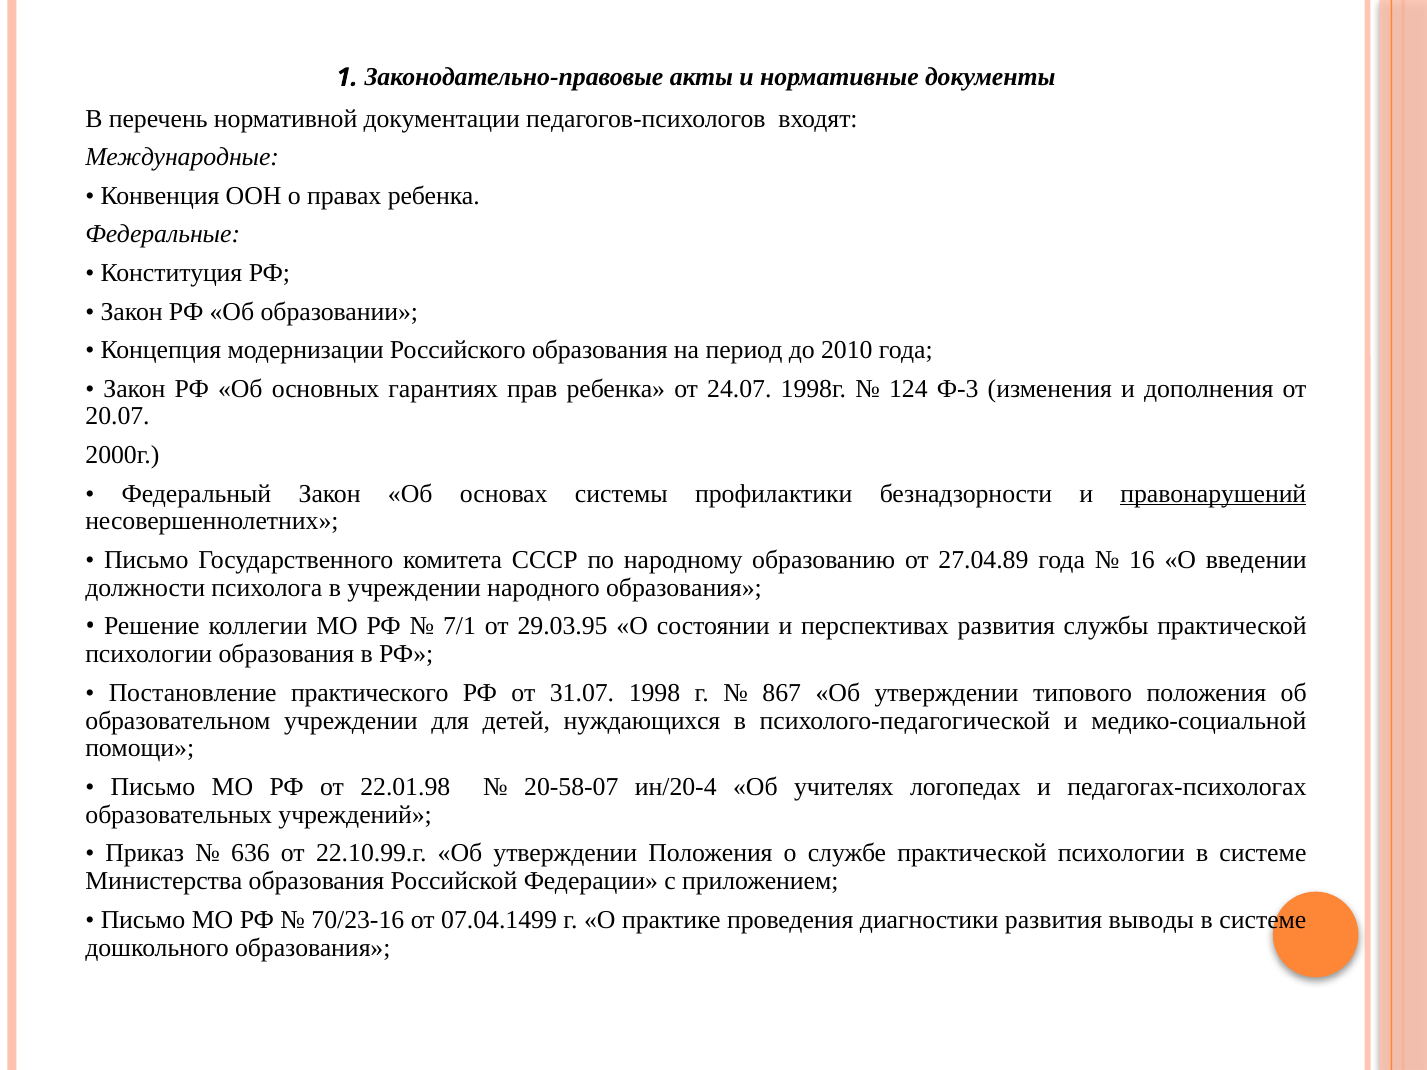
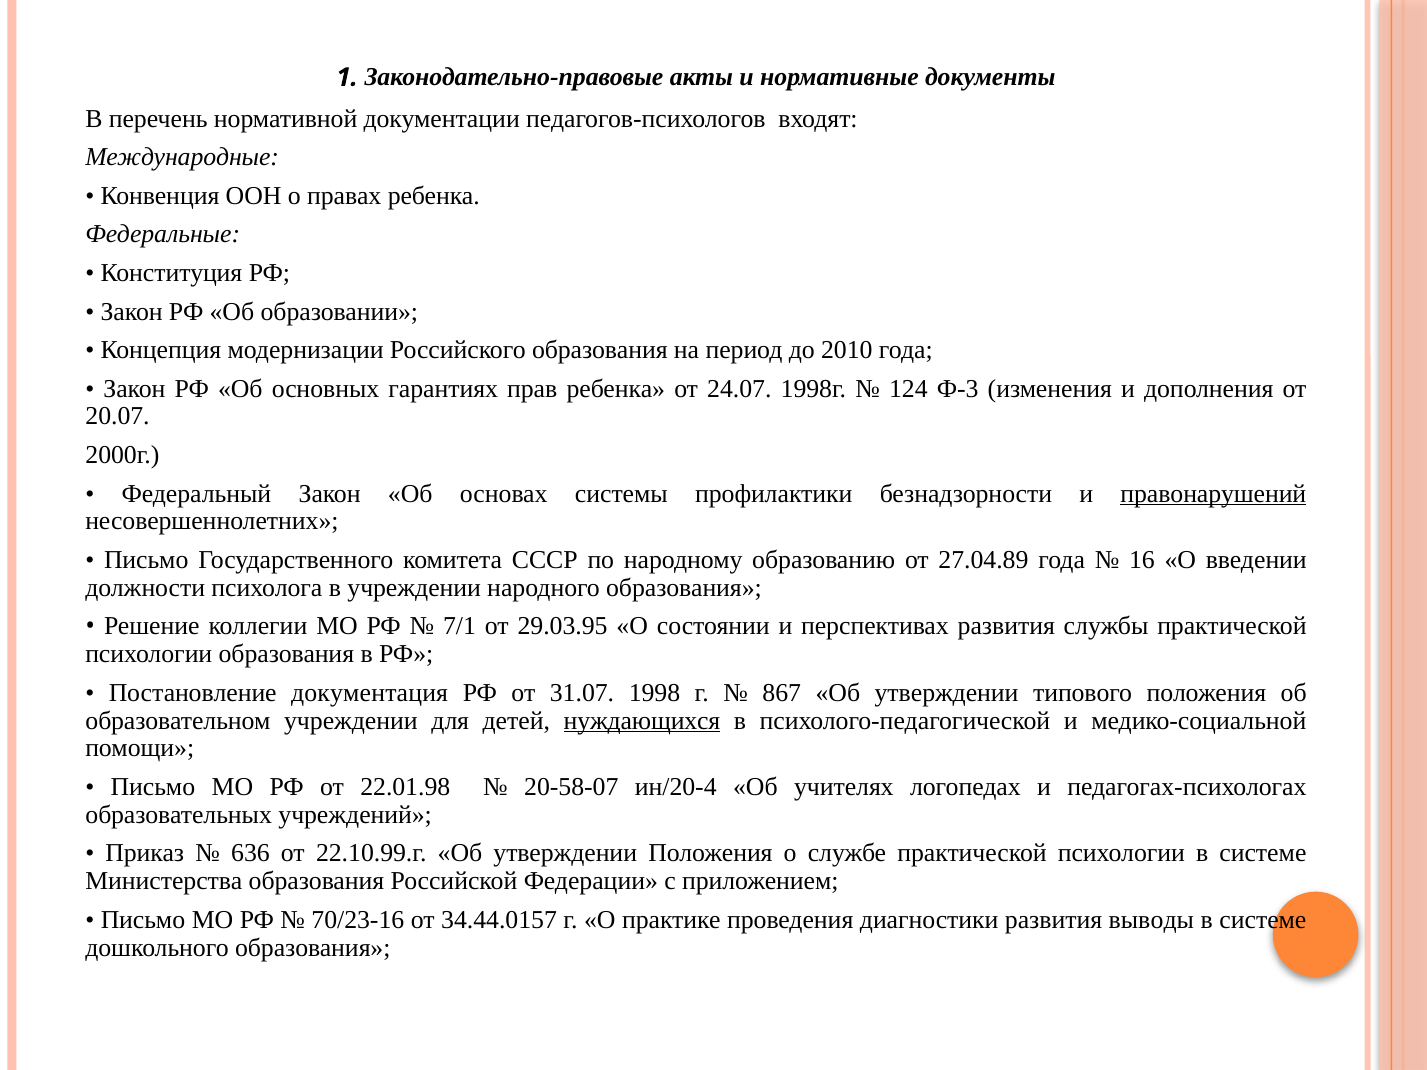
практического: практического -> документация
нуждающихся underline: none -> present
07.04.1499: 07.04.1499 -> 34.44.0157
